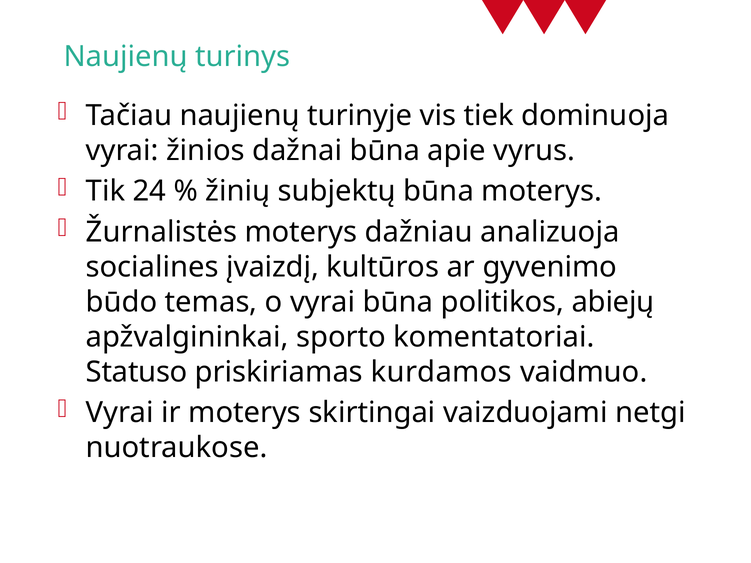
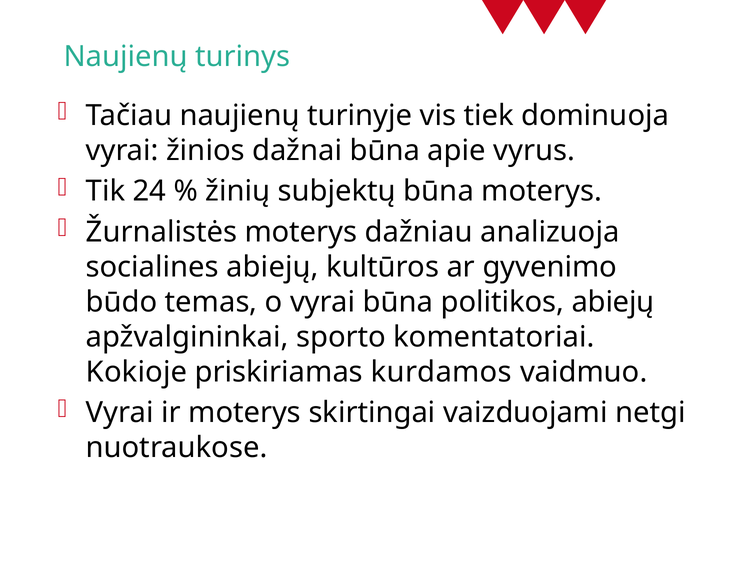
socialines įvaizdį: įvaizdį -> abiejų
Statuso: Statuso -> Kokioje
